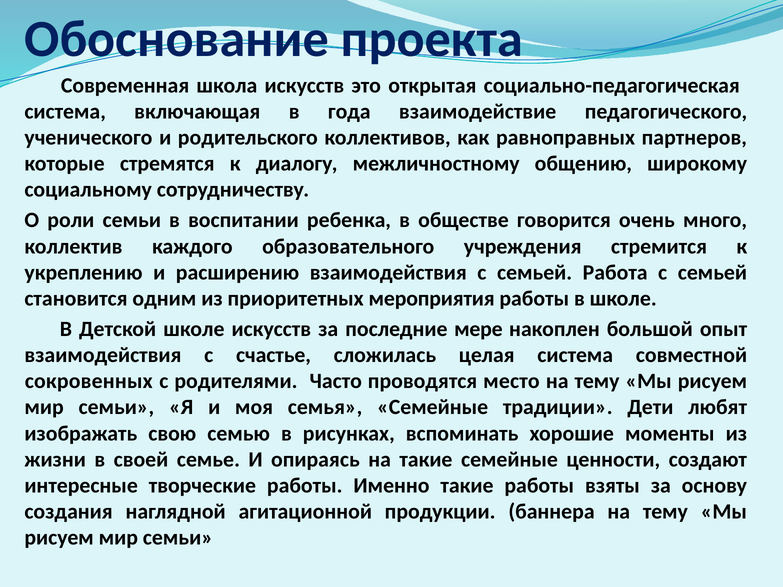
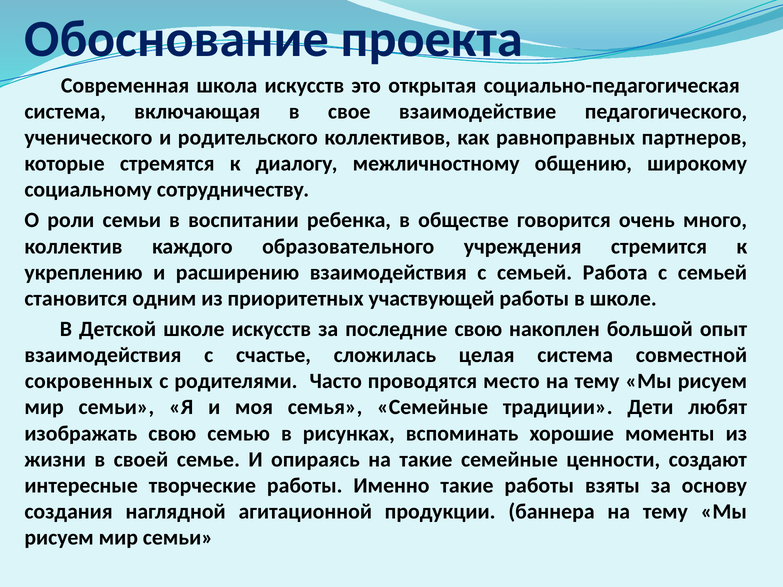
года: года -> свое
мероприятия: мероприятия -> участвующей
последние мере: мере -> свою
